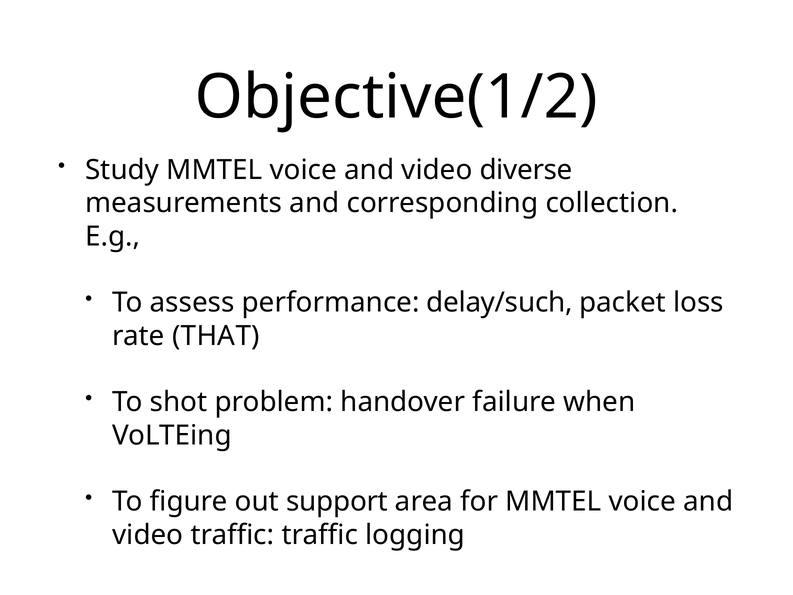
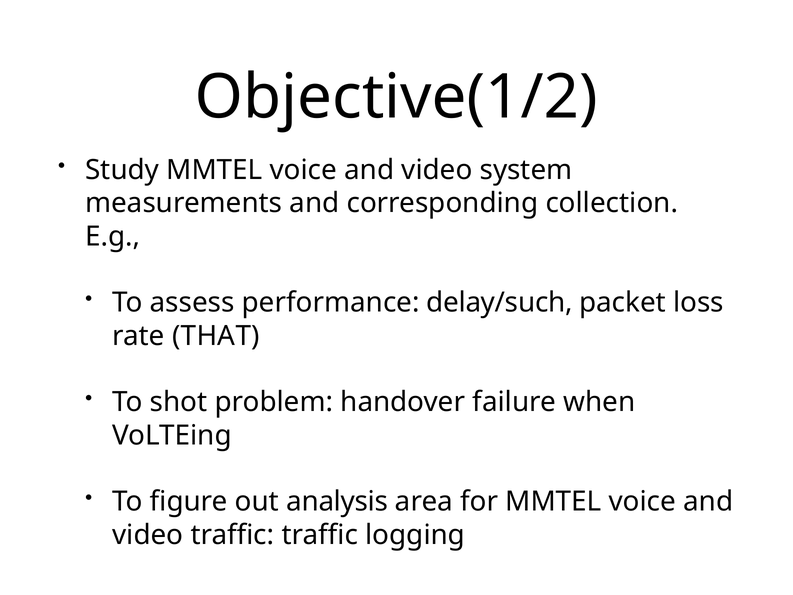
diverse: diverse -> system
support: support -> analysis
